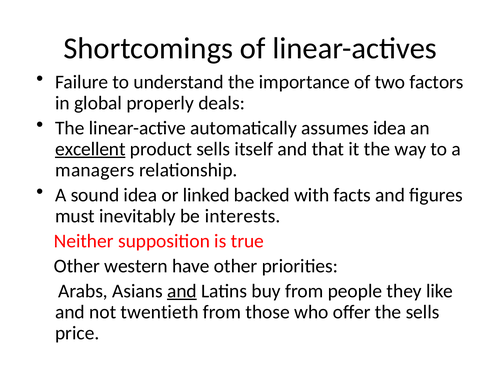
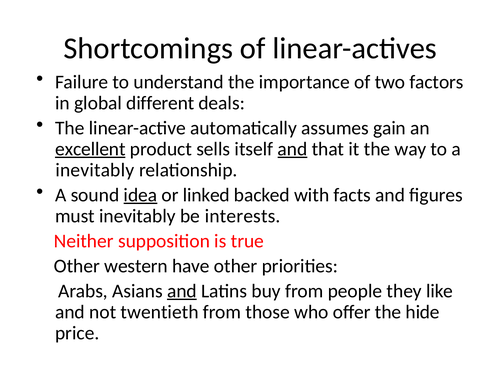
properly: properly -> different
assumes idea: idea -> gain
and at (292, 149) underline: none -> present
managers at (95, 170): managers -> inevitably
idea at (140, 195) underline: none -> present
the sells: sells -> hide
